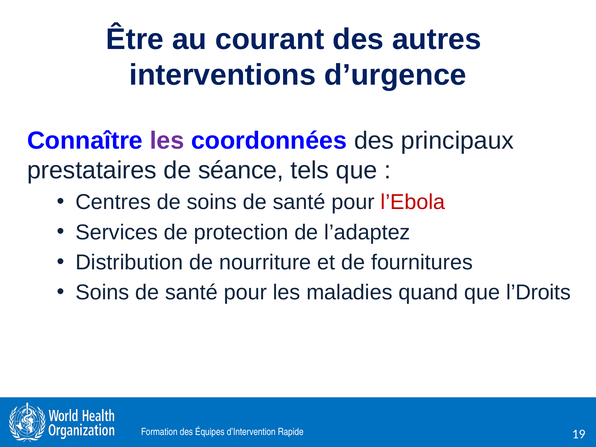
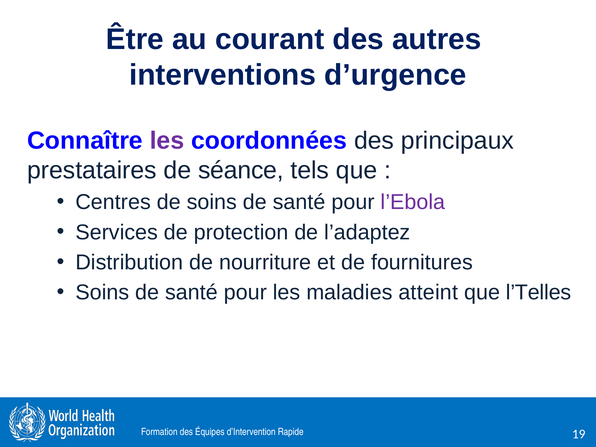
l’Ebola colour: red -> purple
quand: quand -> atteint
l’Droits: l’Droits -> l’Telles
